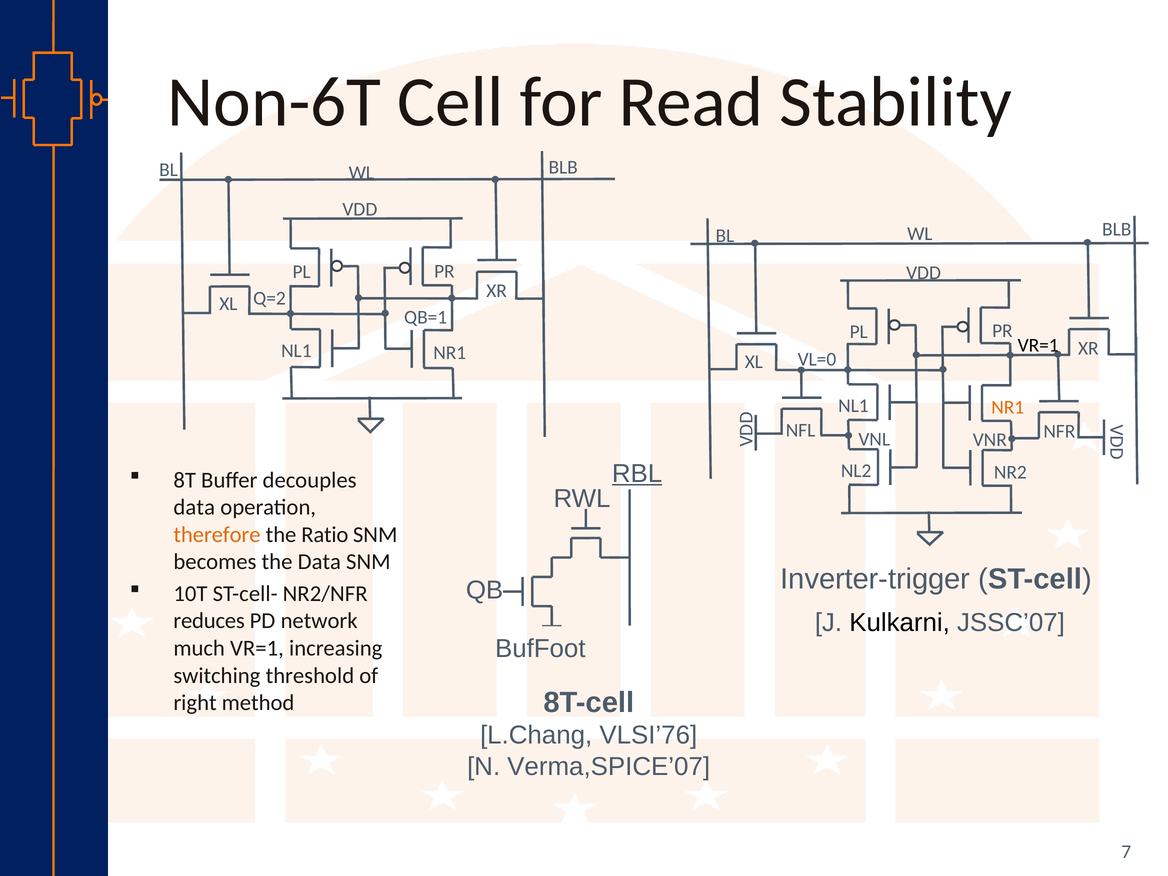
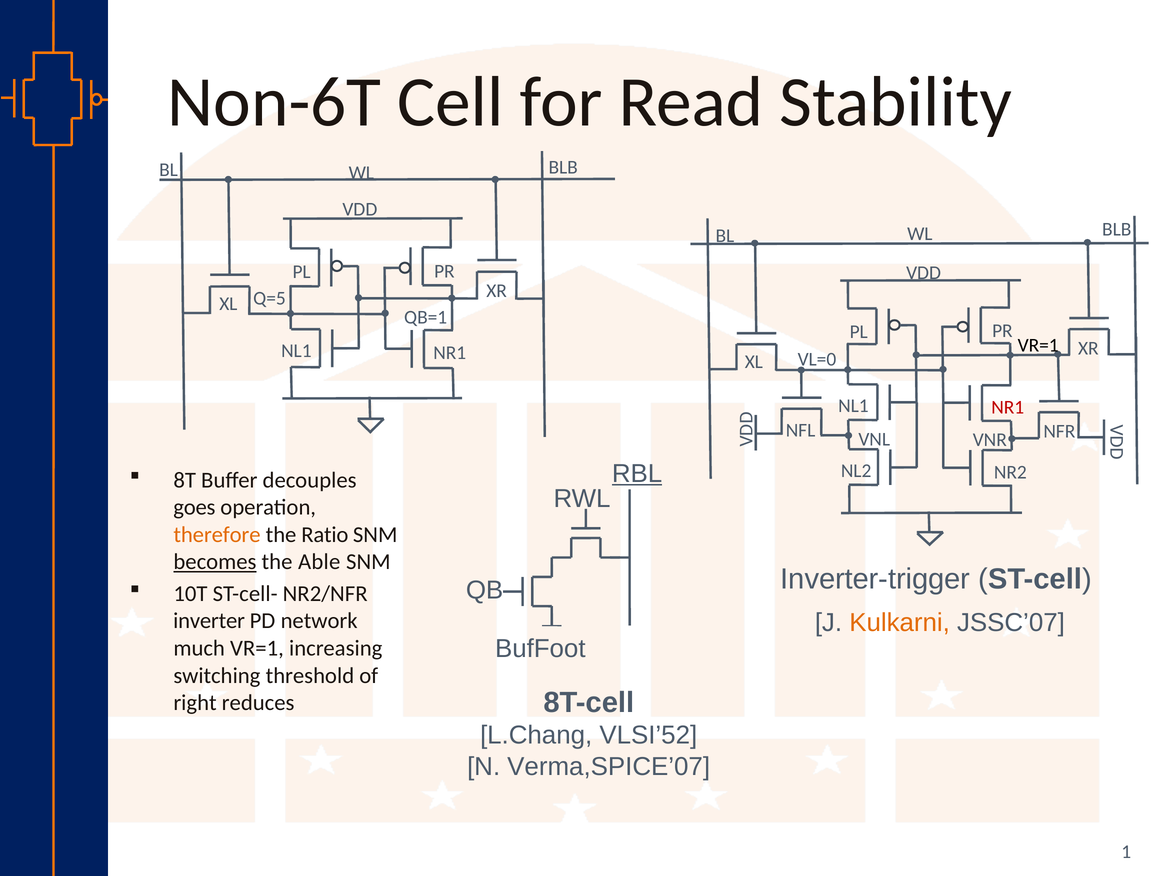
Q=2: Q=2 -> Q=5
NR1 at (1008, 408) colour: orange -> red
data at (194, 507): data -> goes
becomes underline: none -> present
the Data: Data -> Able
Kulkarni colour: black -> orange
reduces: reduces -> inverter
method: method -> reduces
VLSI’76: VLSI’76 -> VLSI’52
7: 7 -> 1
